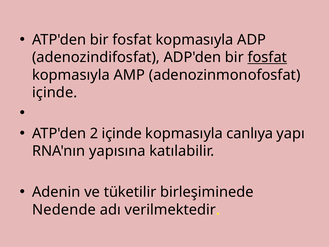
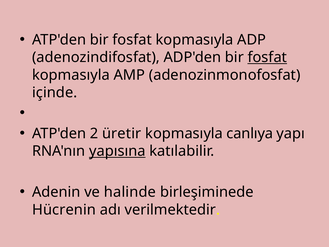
2 içinde: içinde -> üretir
yapısına underline: none -> present
tüketilir: tüketilir -> halinde
Nedende: Nedende -> Hücrenin
